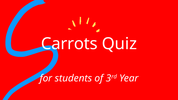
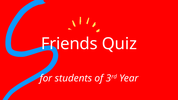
Carrots: Carrots -> Friends
